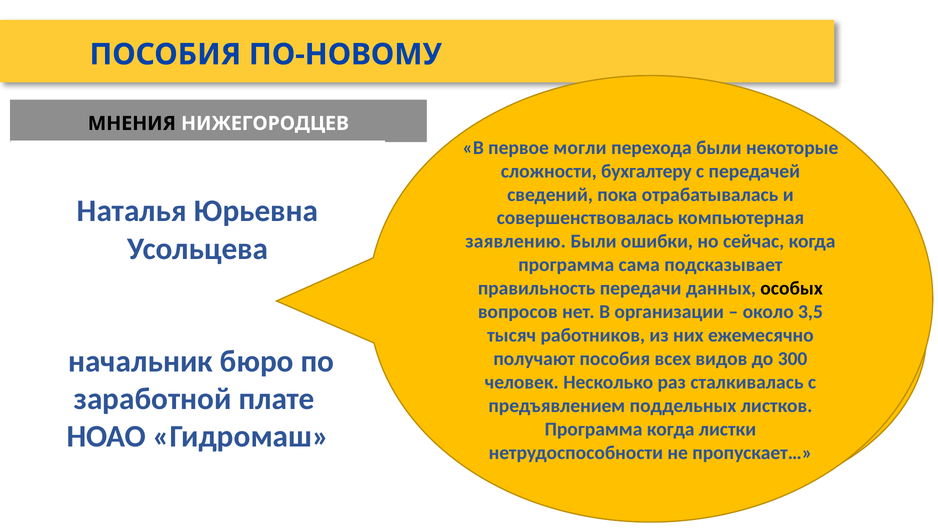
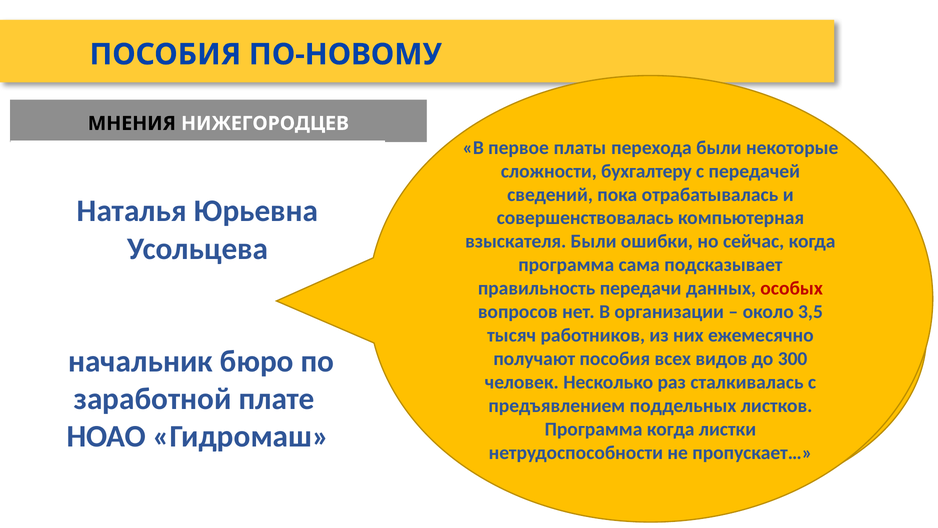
первое могли: могли -> платы
заявлению: заявлению -> взыскателя
особых colour: black -> red
